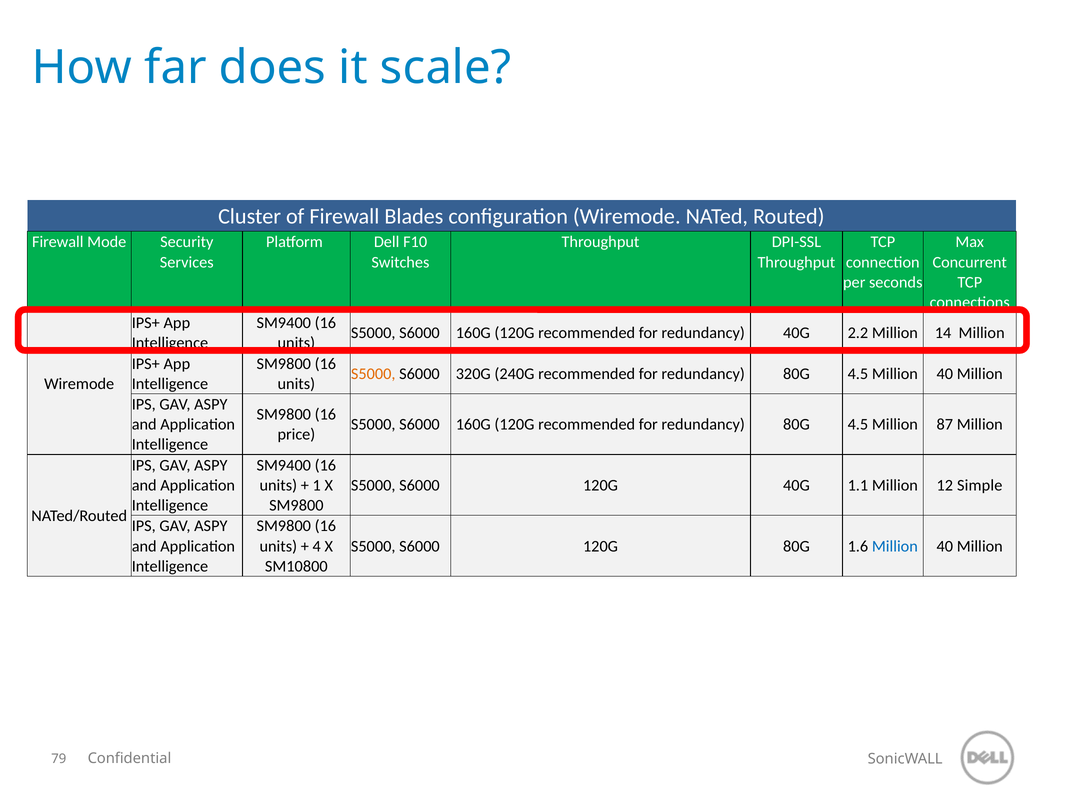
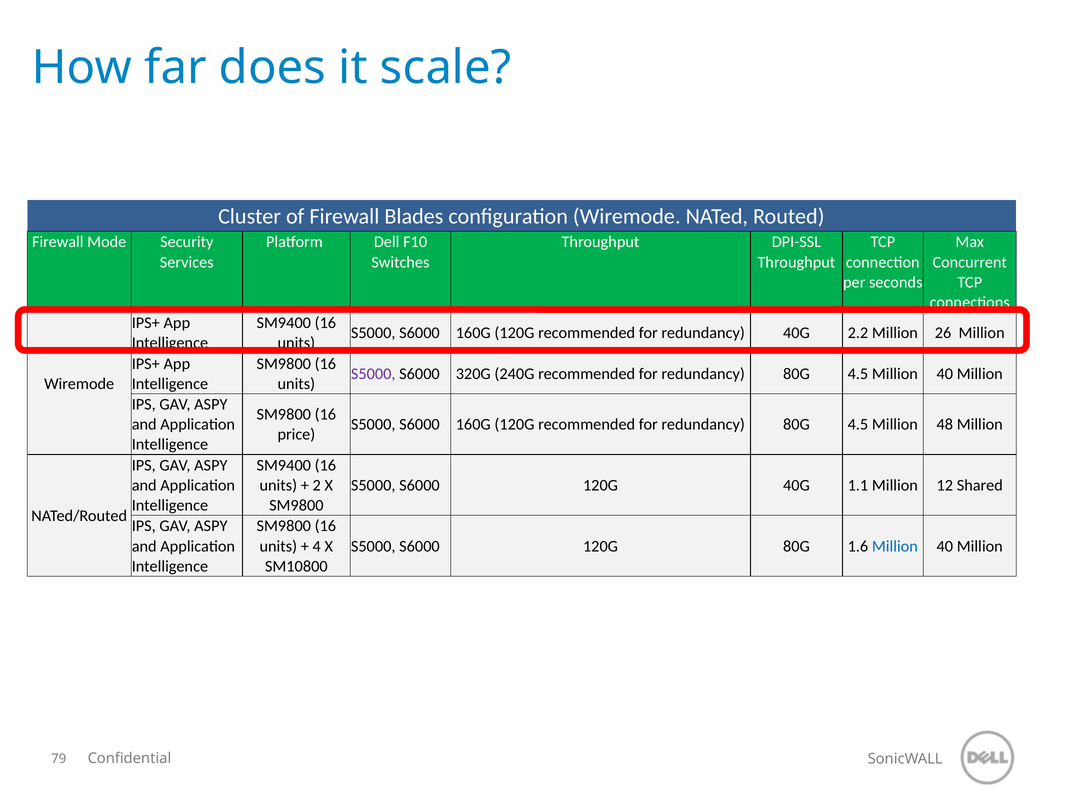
14: 14 -> 26
S5000 at (373, 374) colour: orange -> purple
87: 87 -> 48
1: 1 -> 2
Simple: Simple -> Shared
